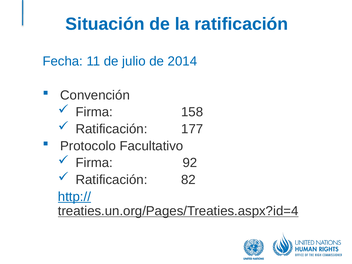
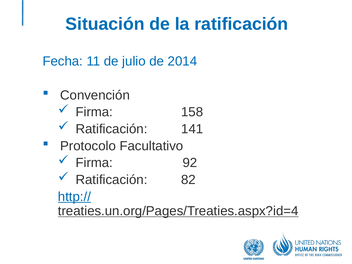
177: 177 -> 141
